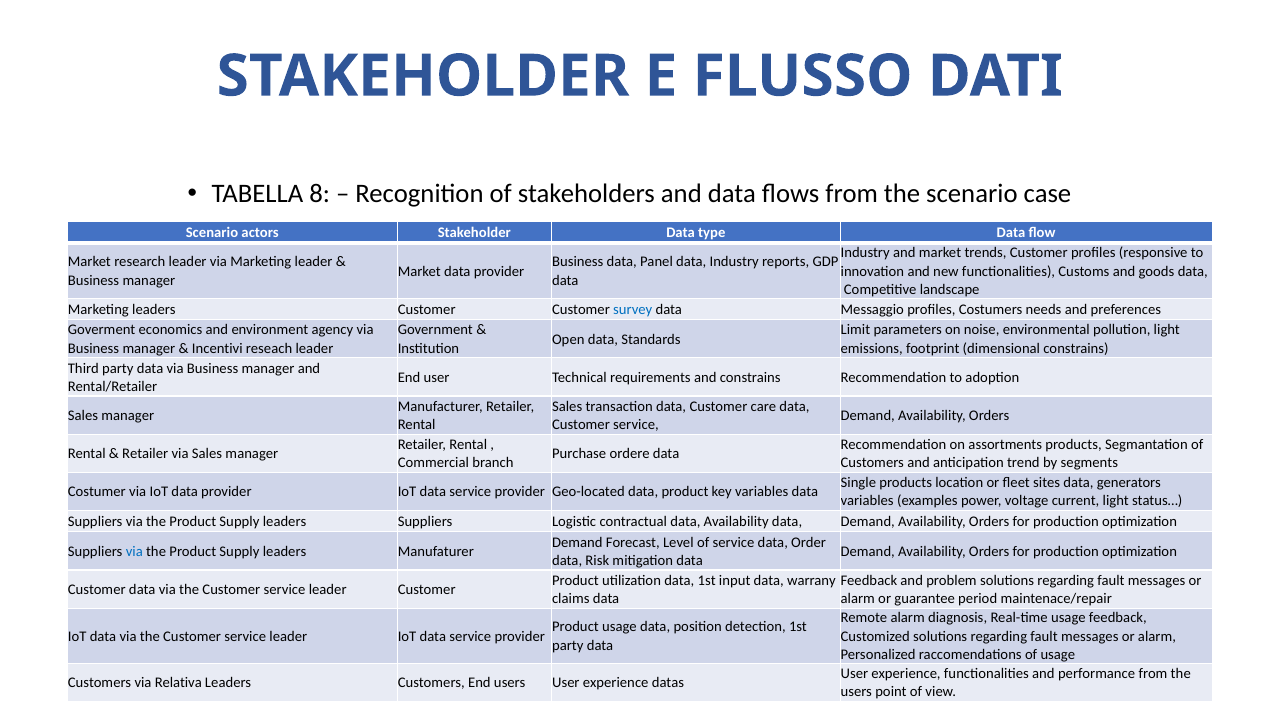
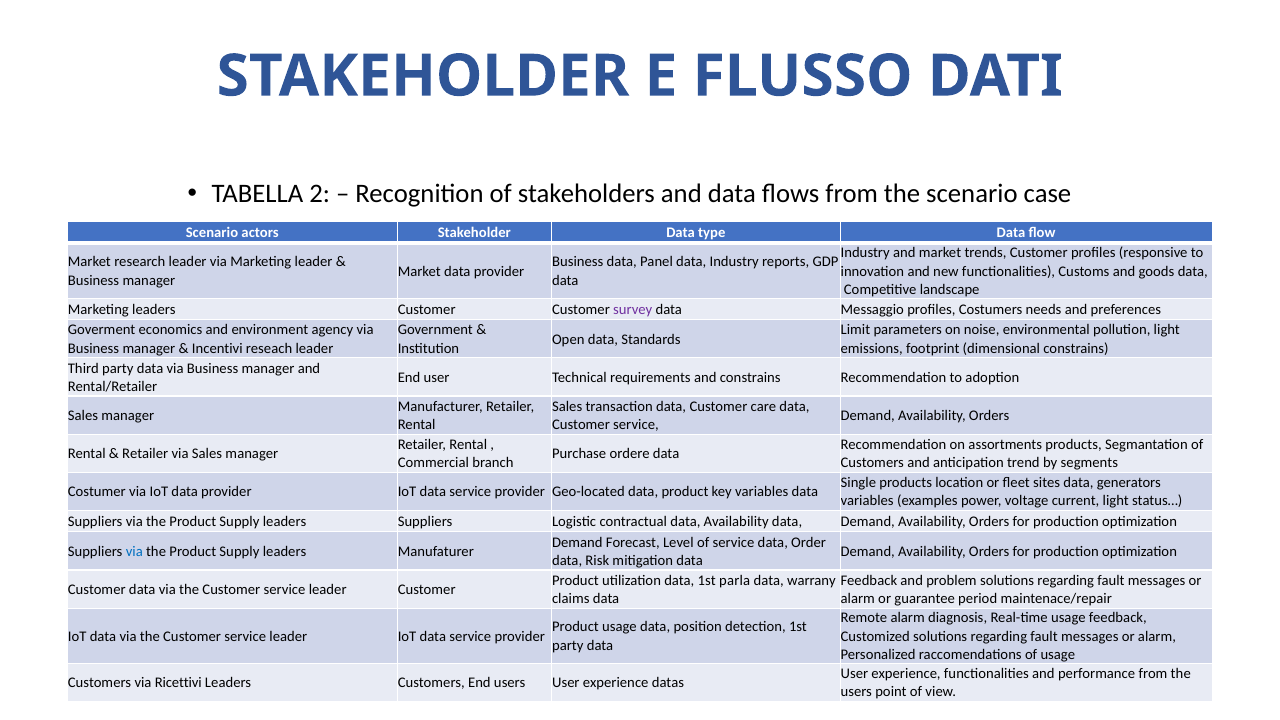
8: 8 -> 2
survey colour: blue -> purple
input: input -> parla
Relativa: Relativa -> Ricettivi
